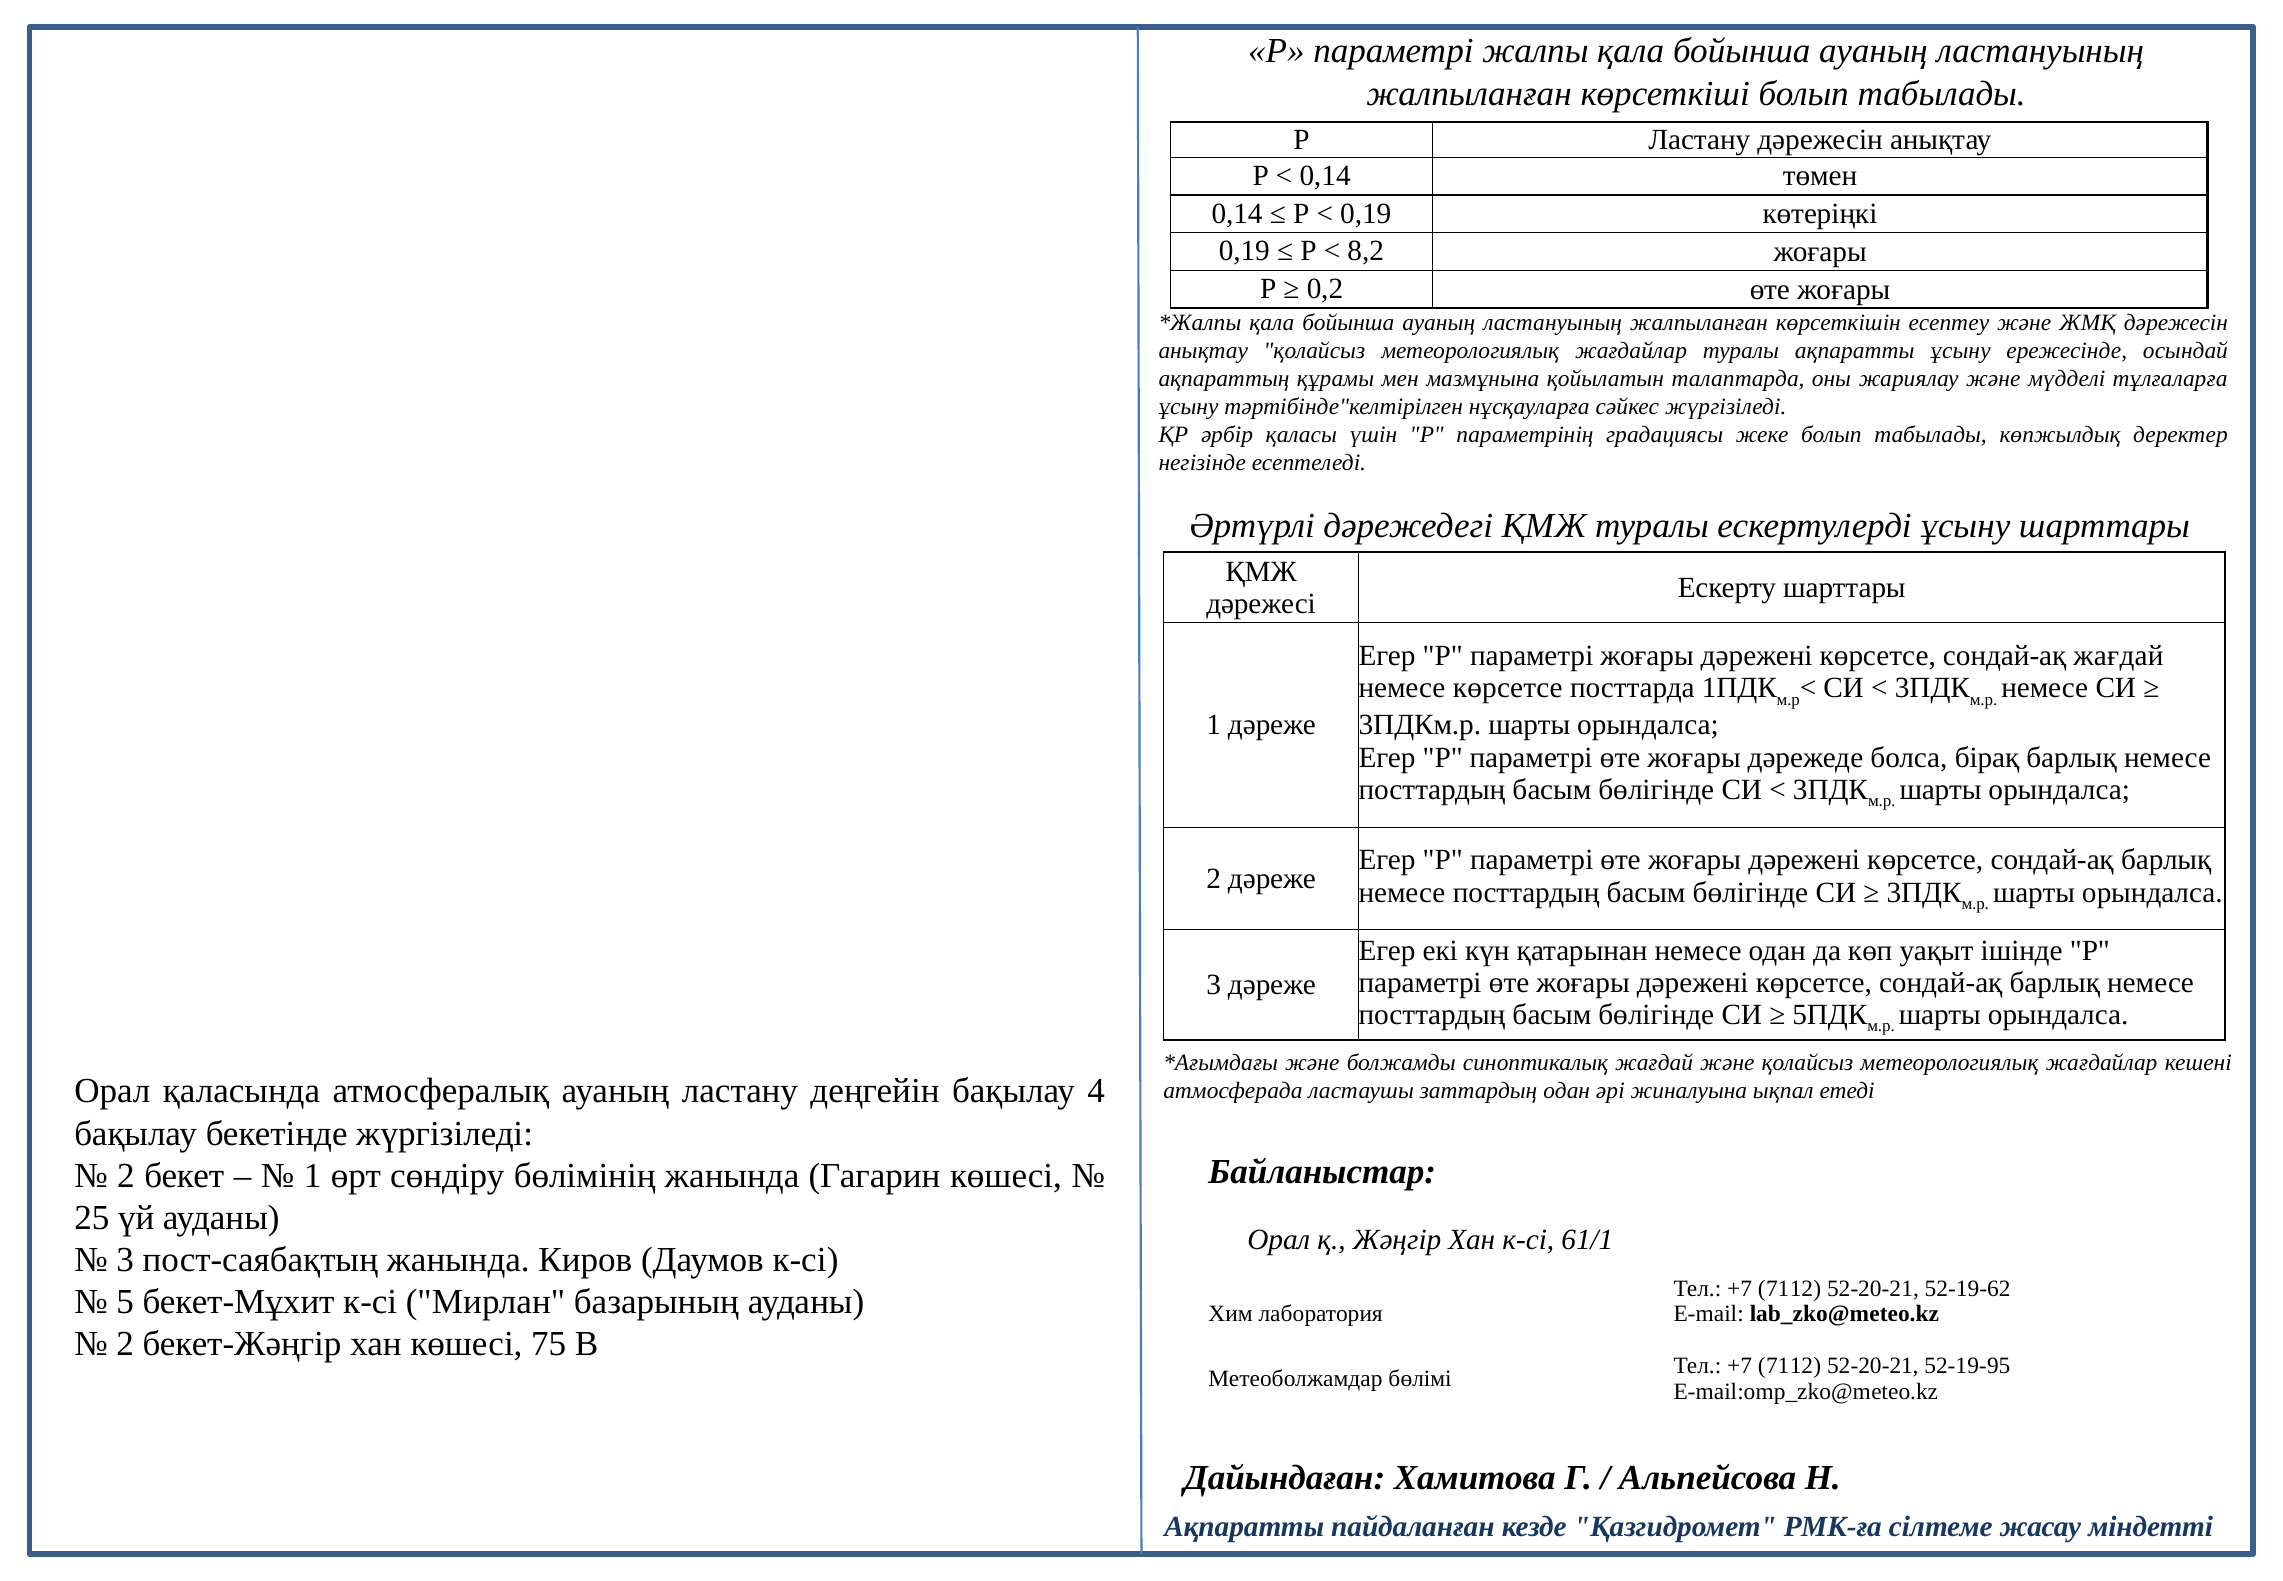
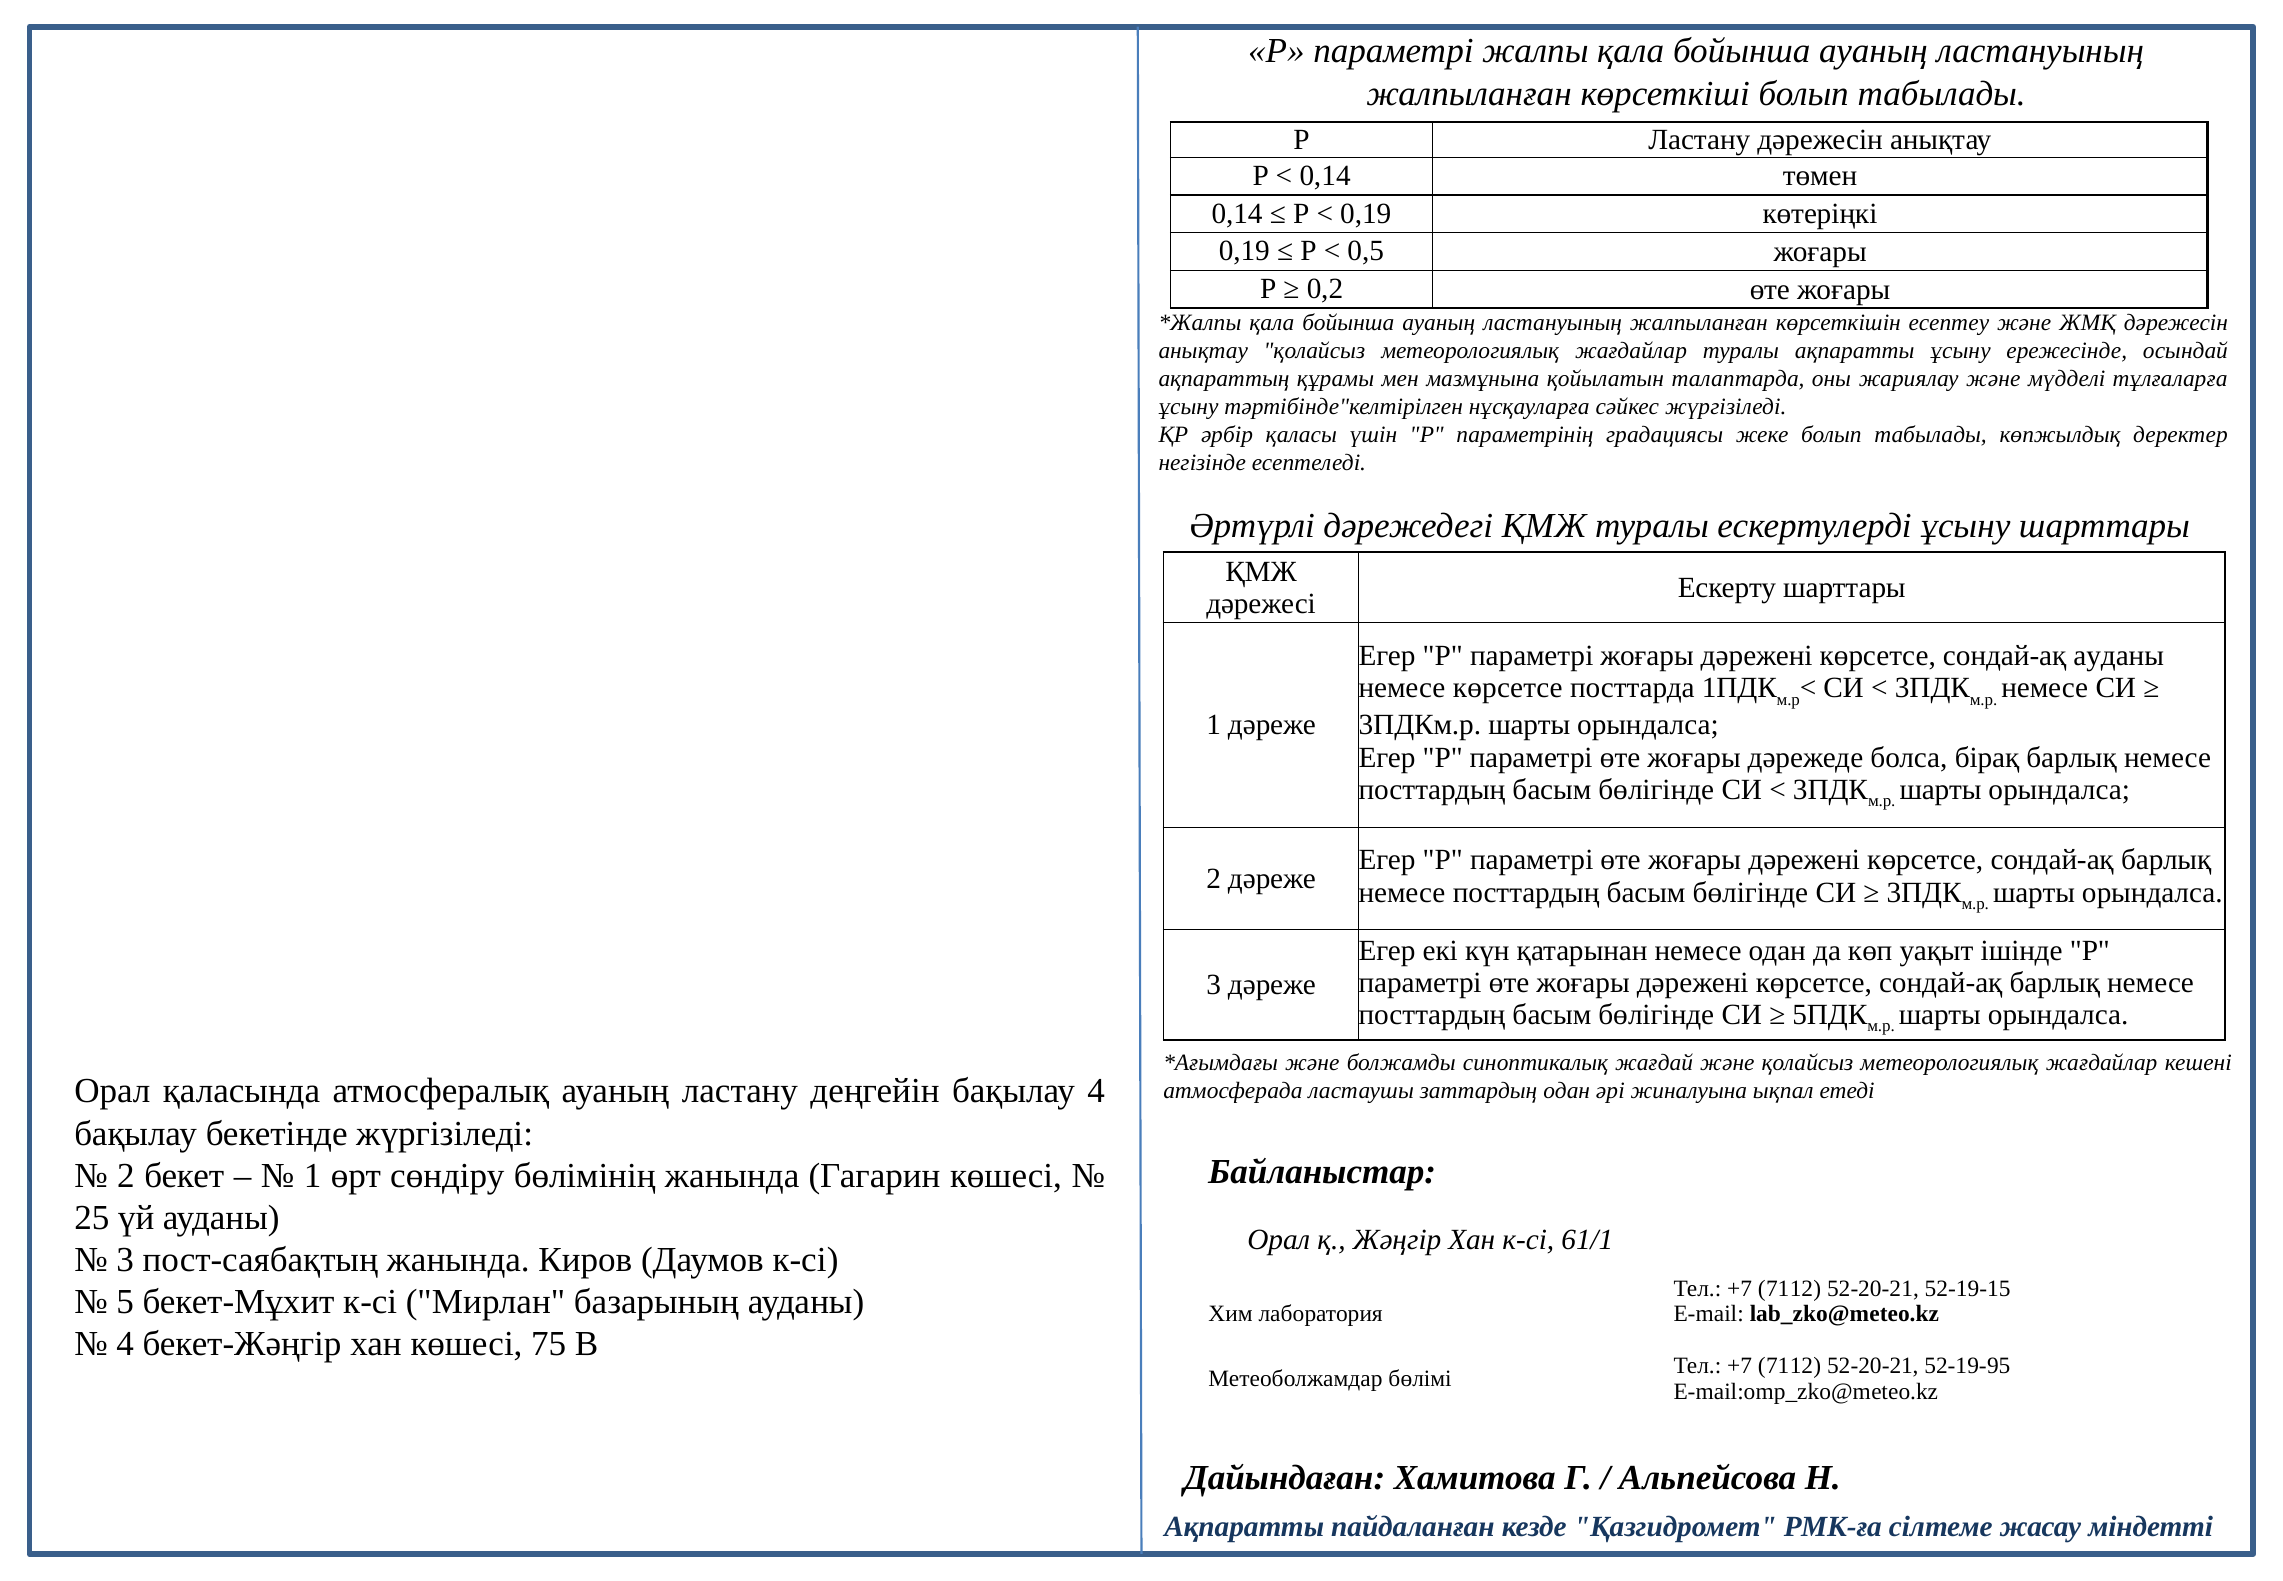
8,2: 8,2 -> 0,5
сондай-ақ жағдай: жағдай -> ауданы
52-19-62: 52-19-62 -> 52-19-15
2 at (125, 1344): 2 -> 4
